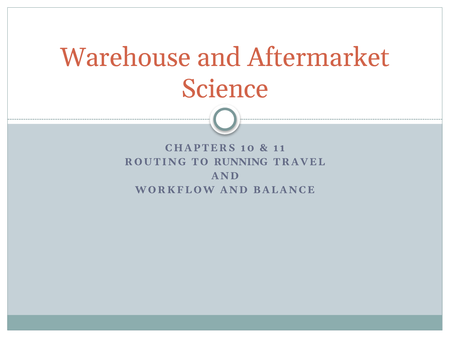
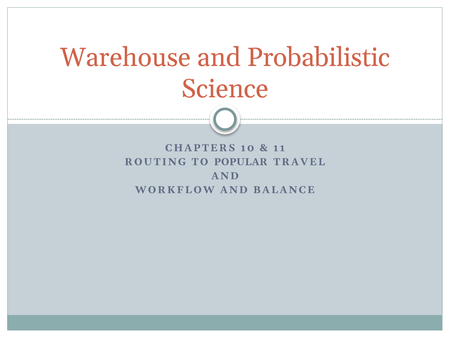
Aftermarket: Aftermarket -> Probabilistic
RUNNING: RUNNING -> POPULAR
